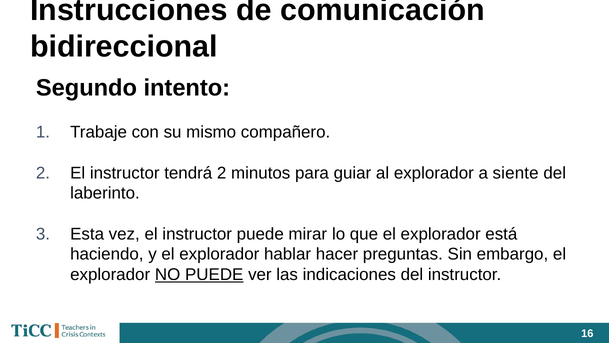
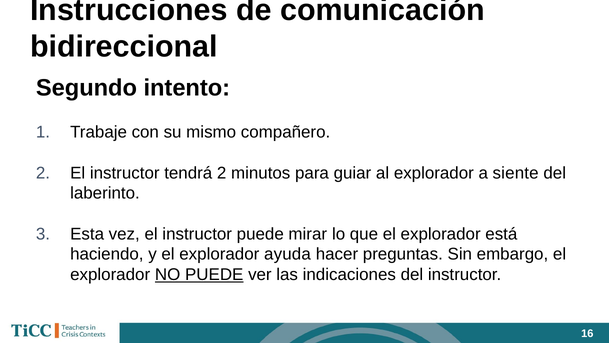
hablar: hablar -> ayuda
